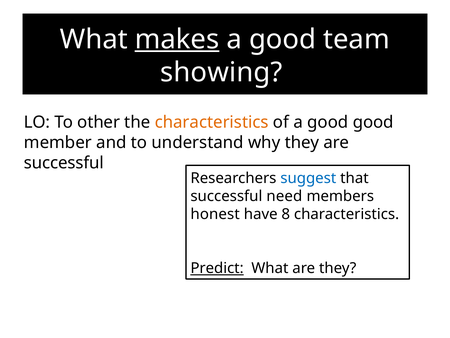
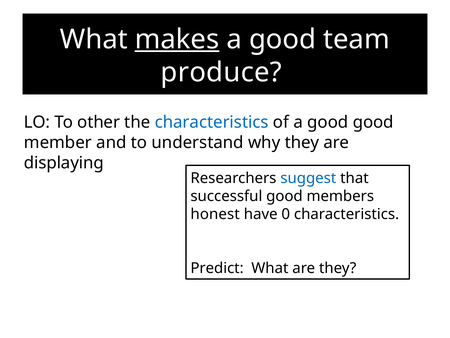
showing: showing -> produce
characteristics at (212, 122) colour: orange -> blue
successful at (64, 163): successful -> displaying
successful need: need -> good
8: 8 -> 0
Predict underline: present -> none
